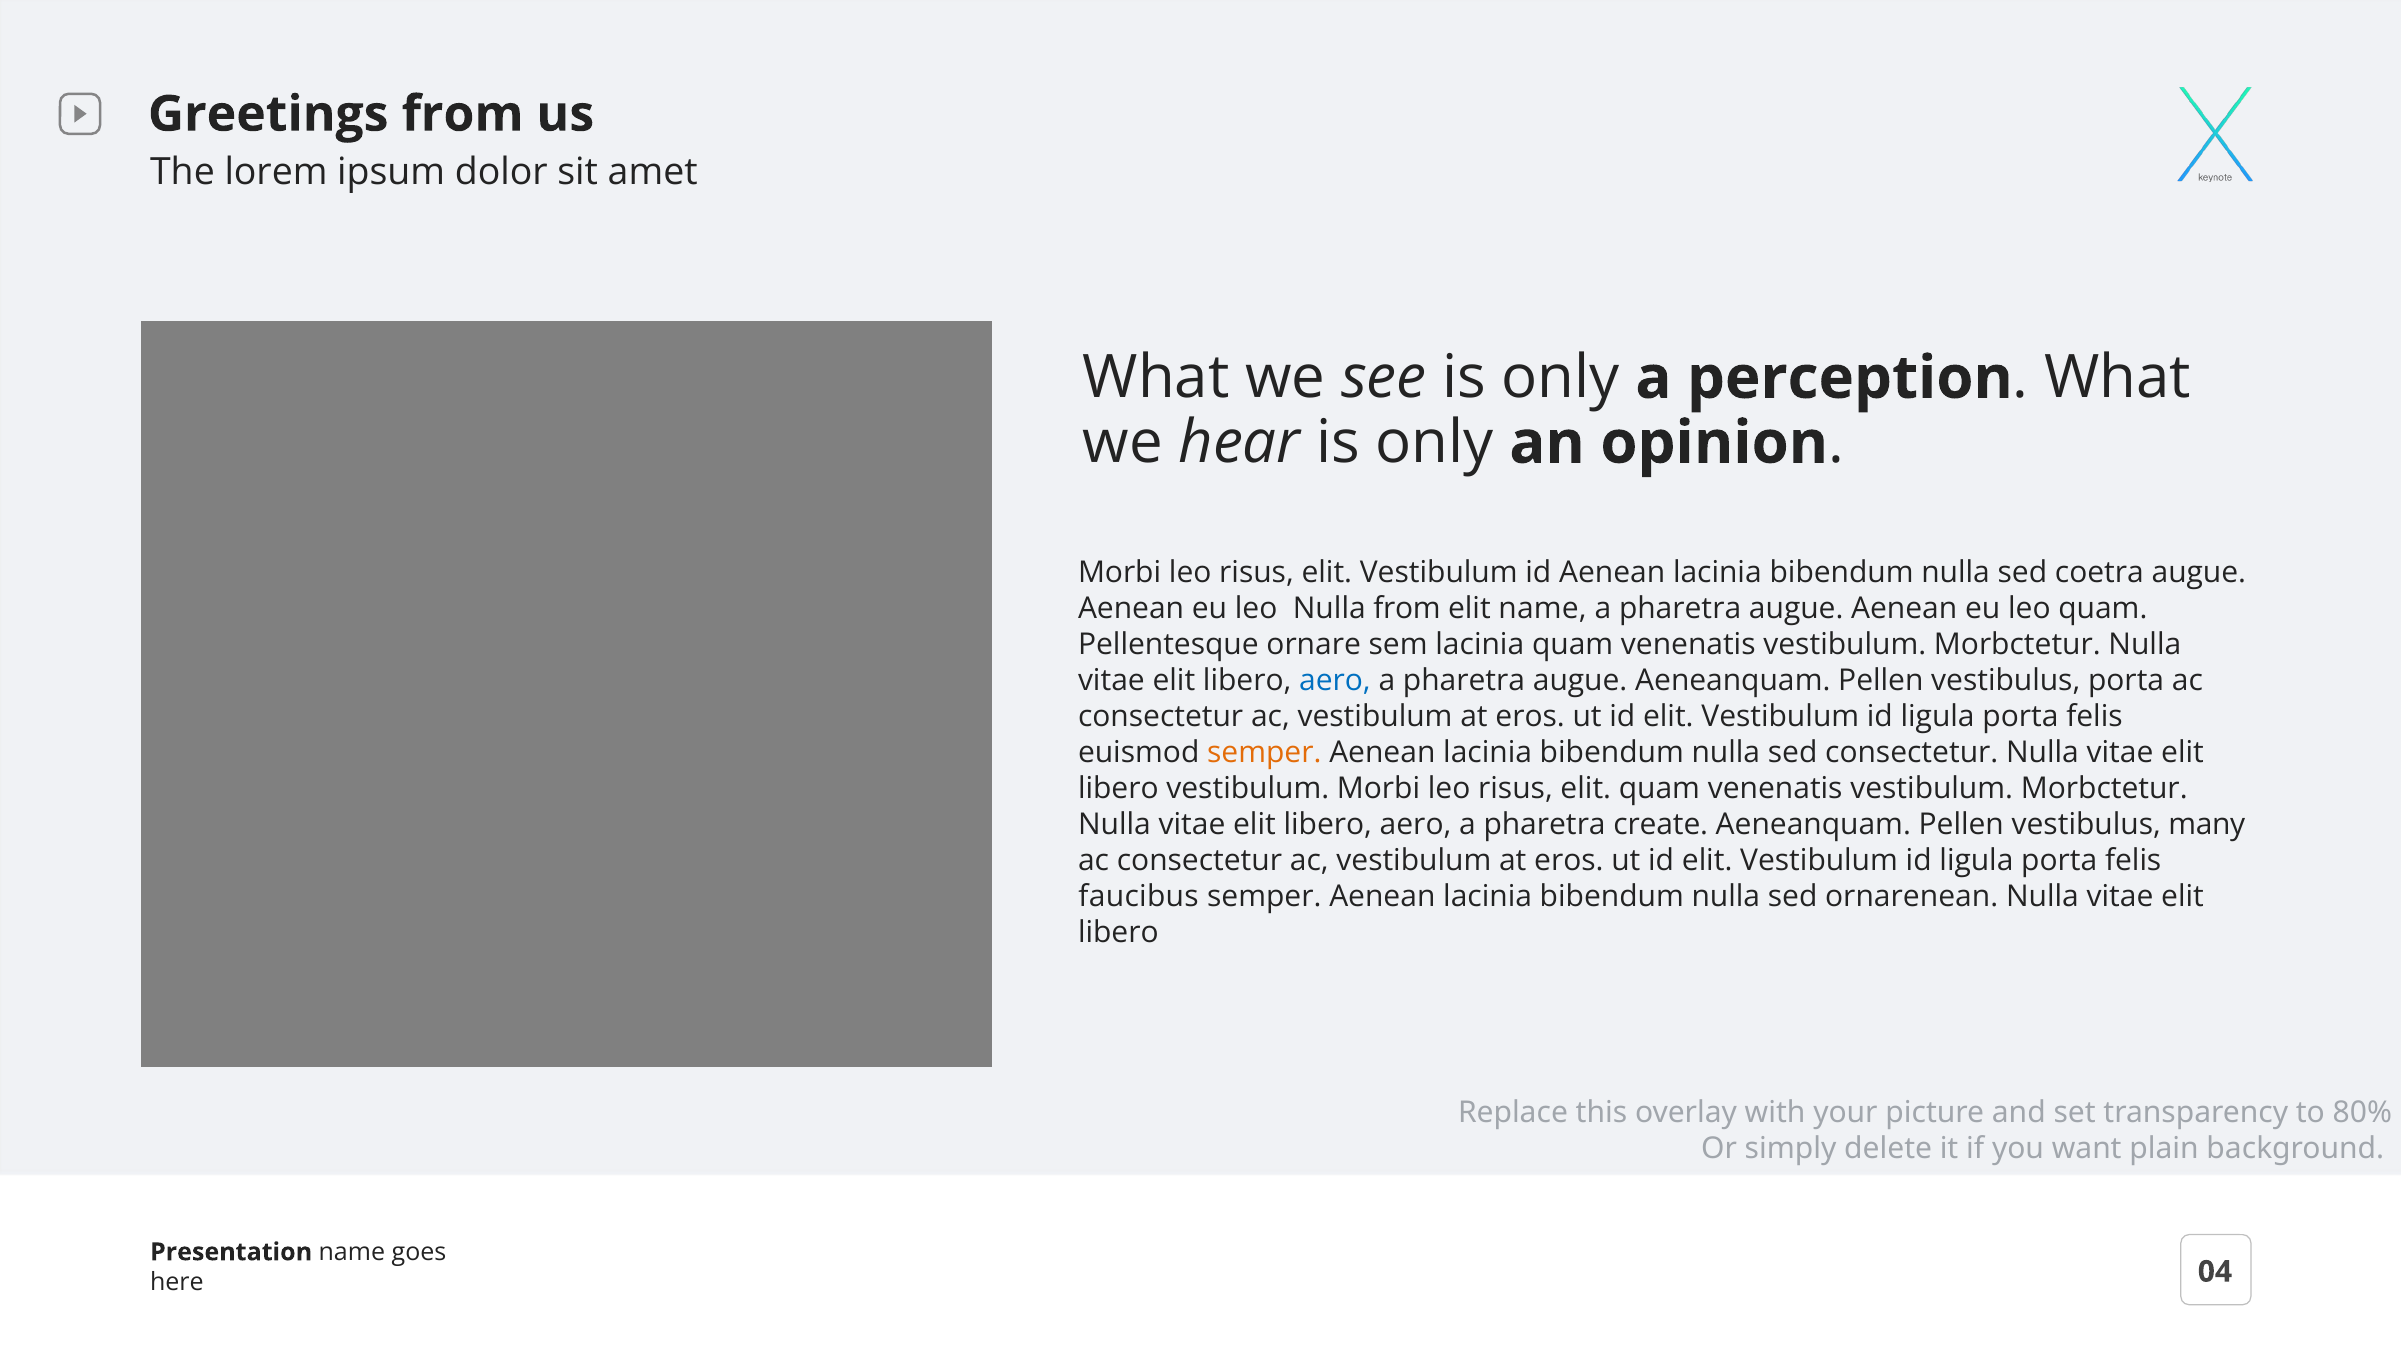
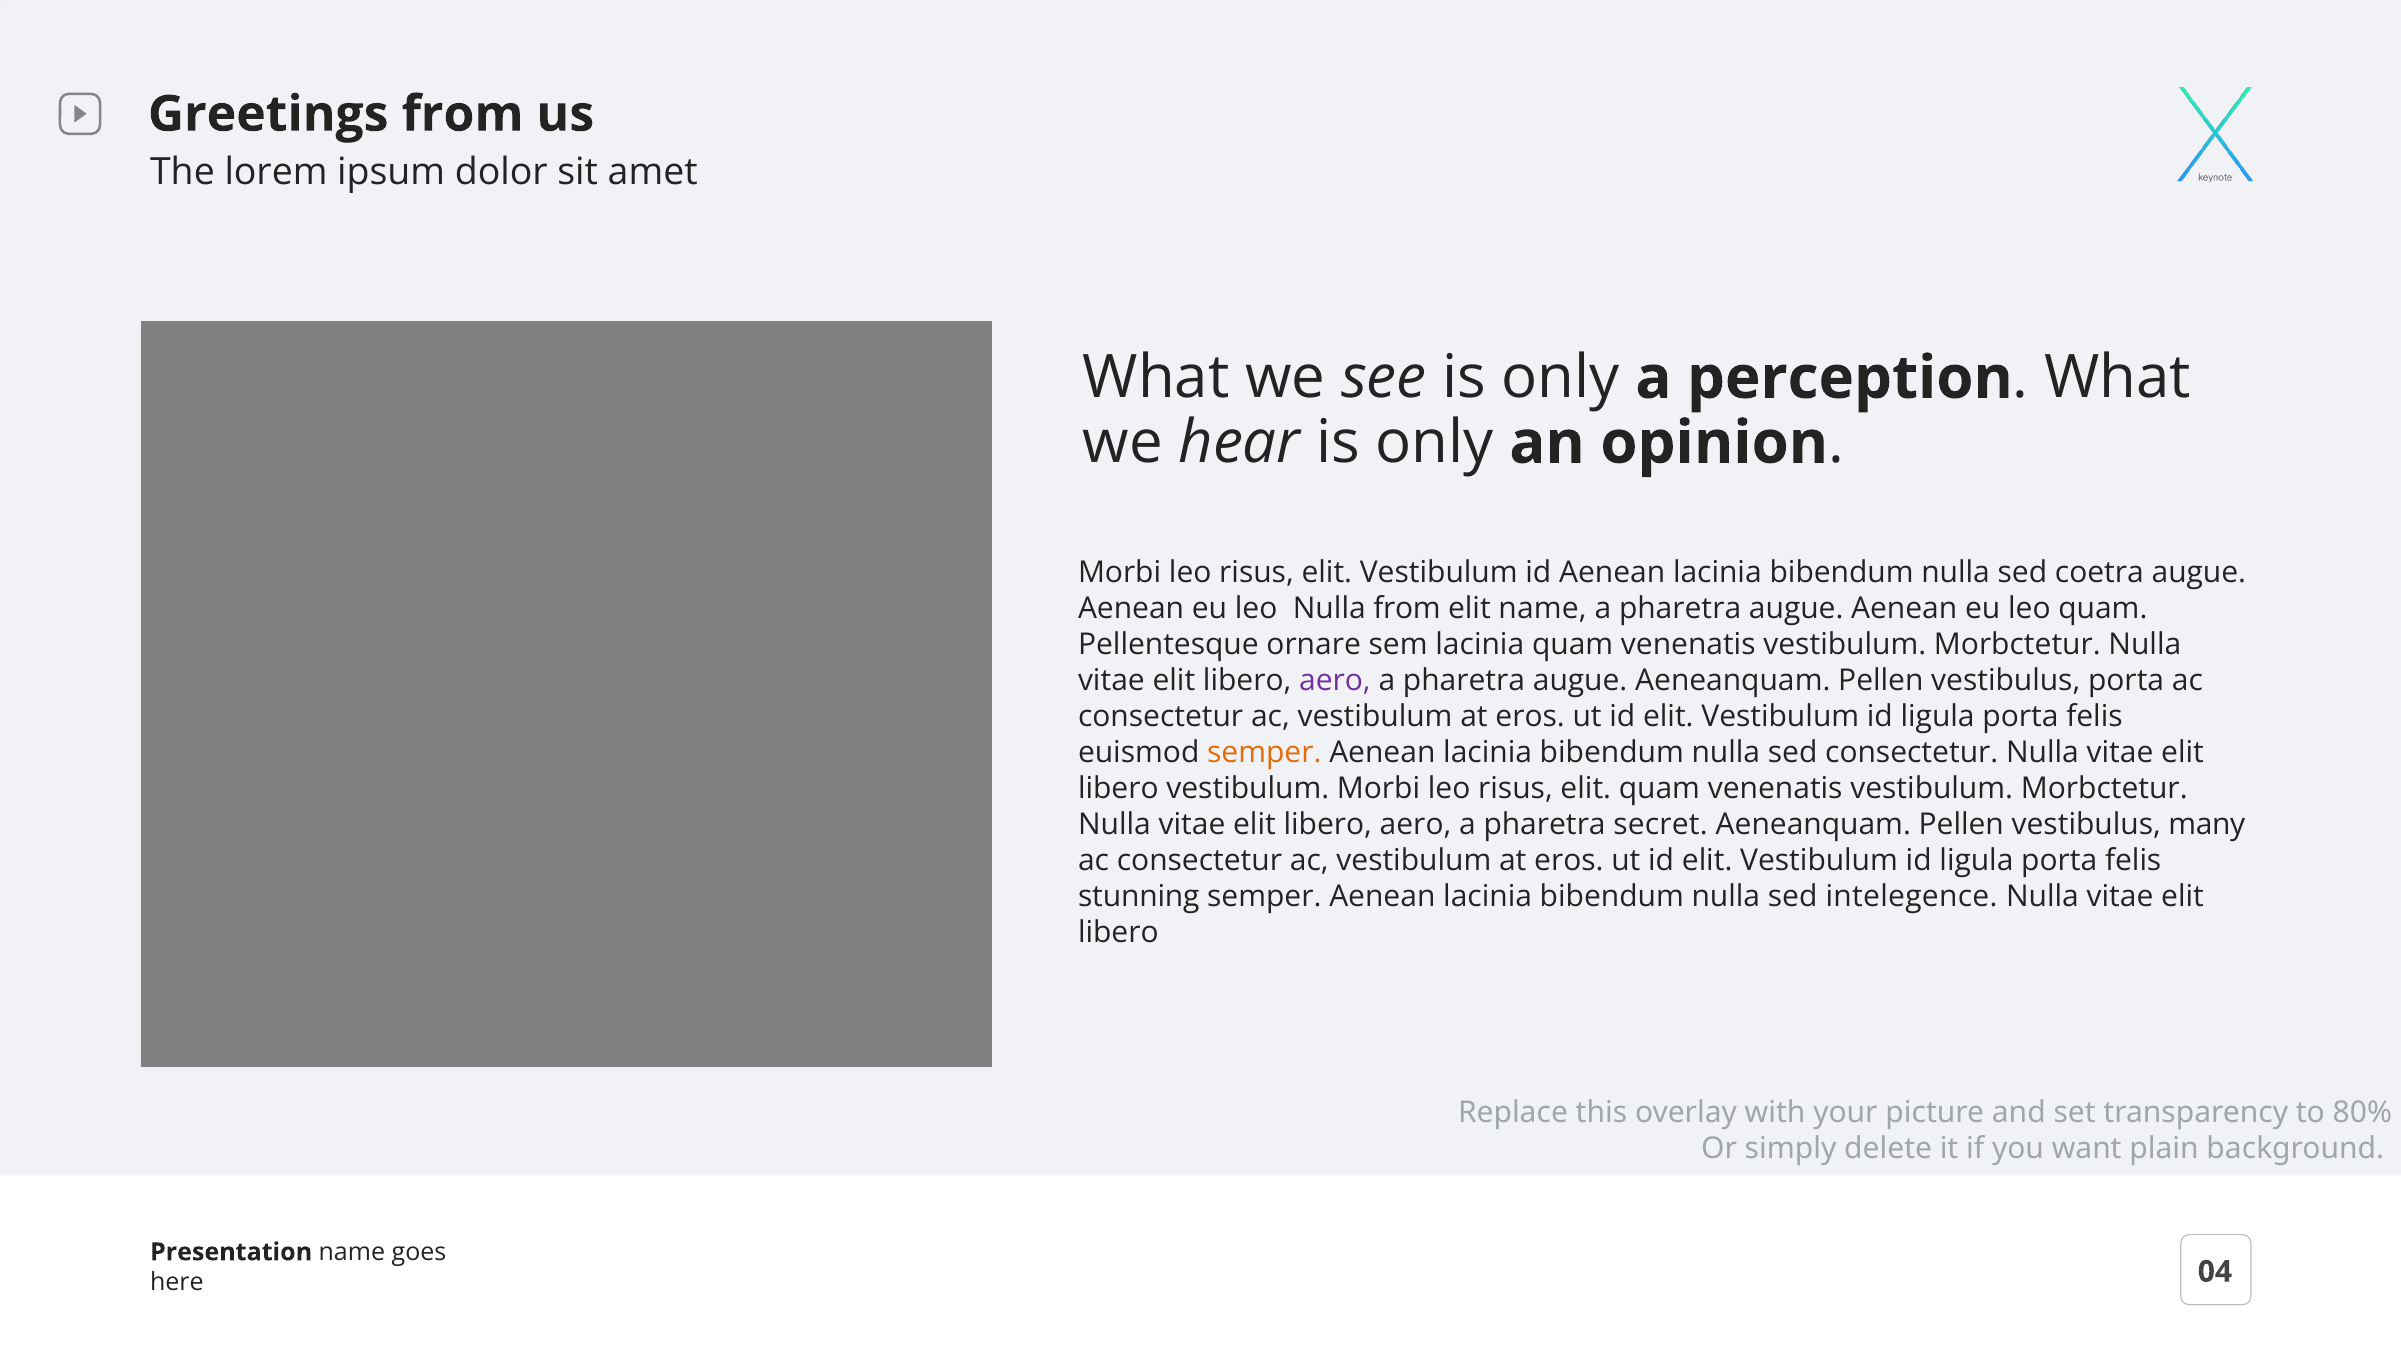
aero at (1335, 680) colour: blue -> purple
create: create -> secret
faucibus: faucibus -> stunning
ornarenean: ornarenean -> intelegence
